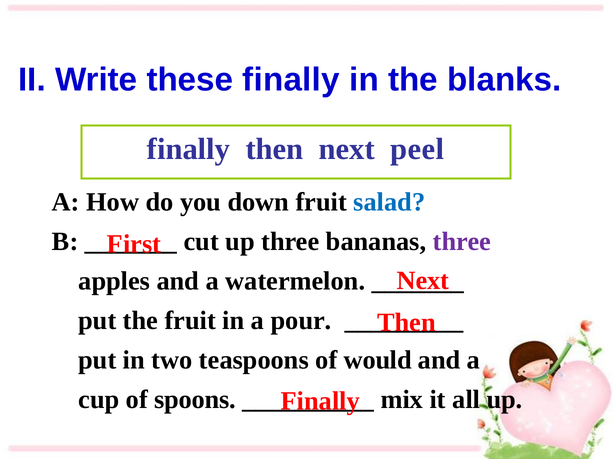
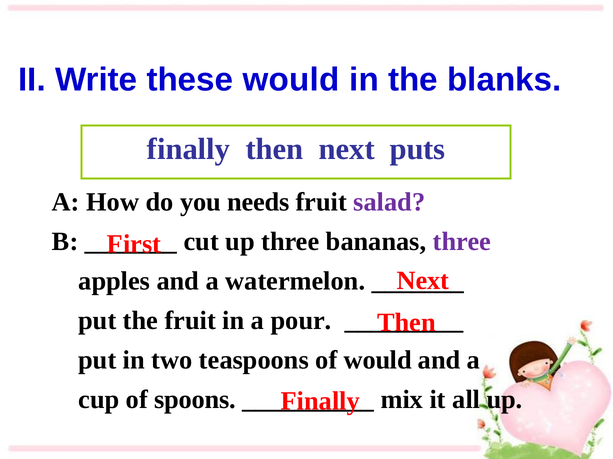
these finally: finally -> would
peel: peel -> puts
down: down -> needs
salad colour: blue -> purple
